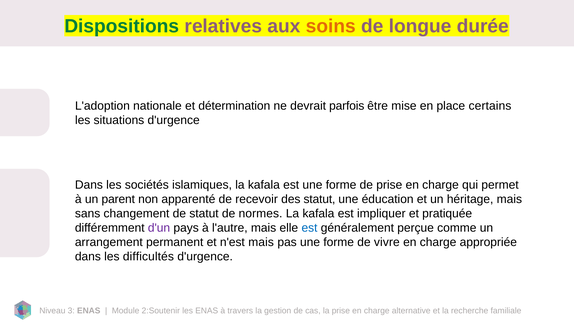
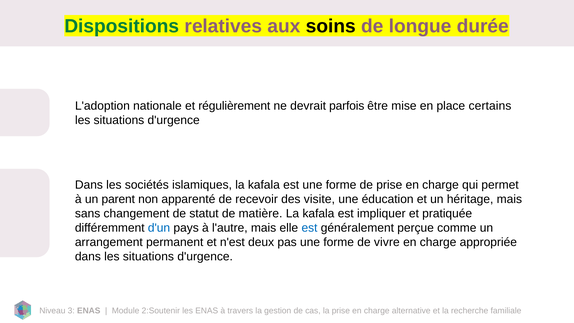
soins colour: orange -> black
détermination: détermination -> régulièrement
des statut: statut -> visite
normes: normes -> matière
d'un colour: purple -> blue
n'est mais: mais -> deux
dans les difficultés: difficultés -> situations
